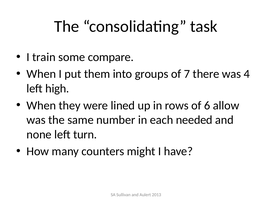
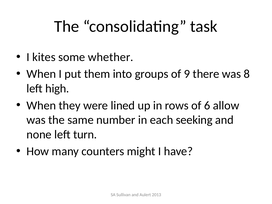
train: train -> kites
compare: compare -> whether
7: 7 -> 9
4: 4 -> 8
needed: needed -> seeking
